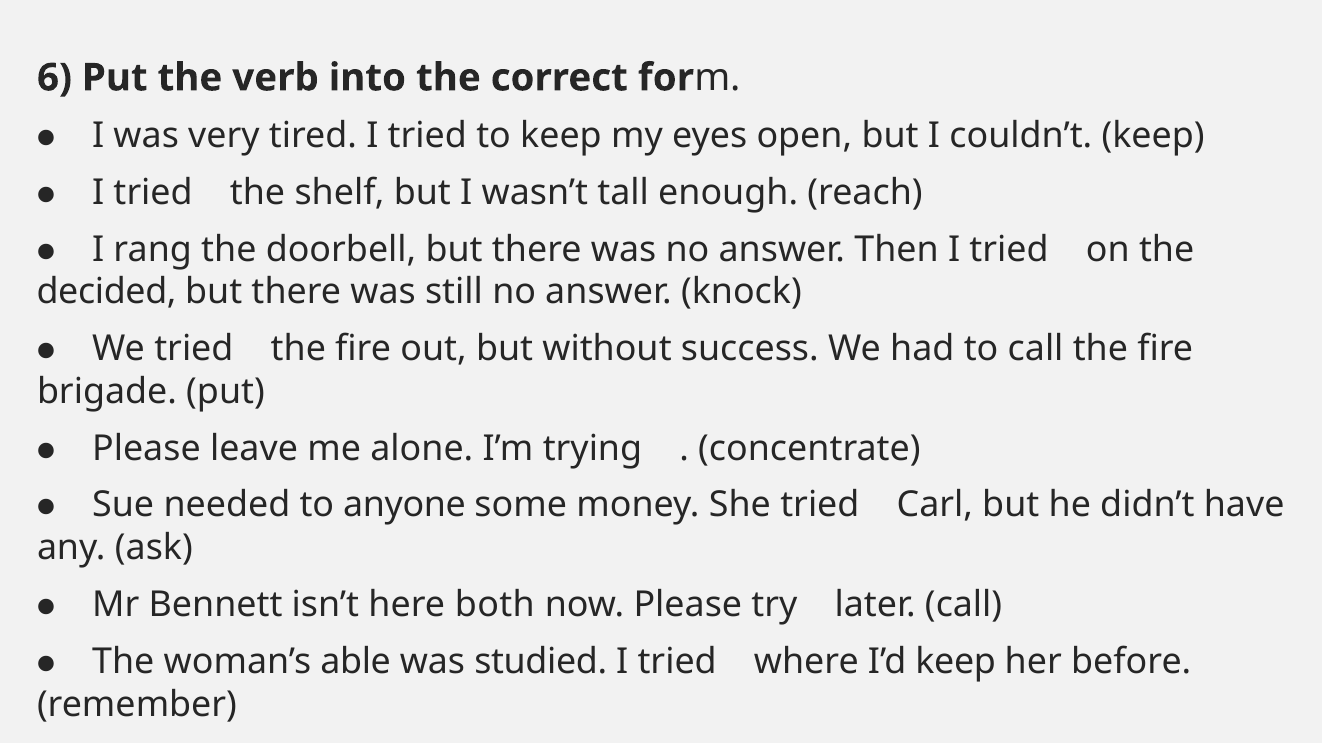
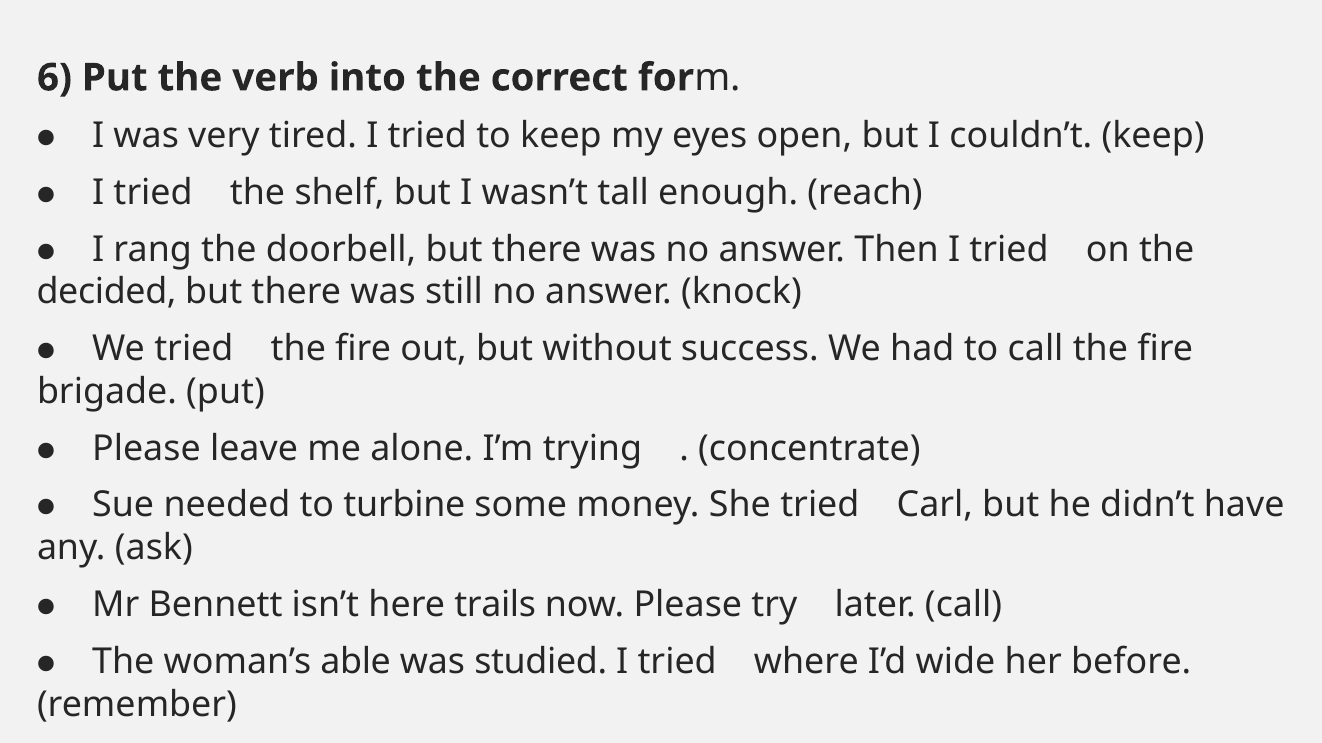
anyone: anyone -> turbine
both: both -> trails
I’d keep: keep -> wide
